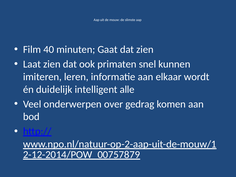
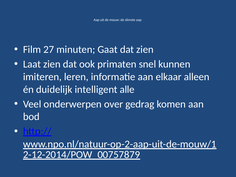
40: 40 -> 27
wordt: wordt -> alleen
